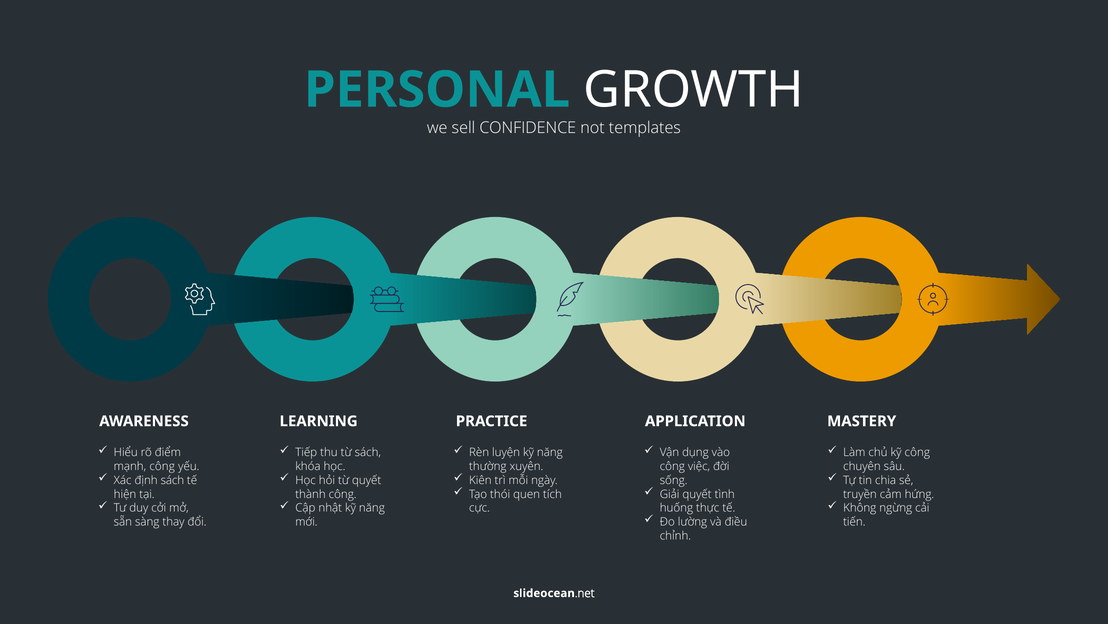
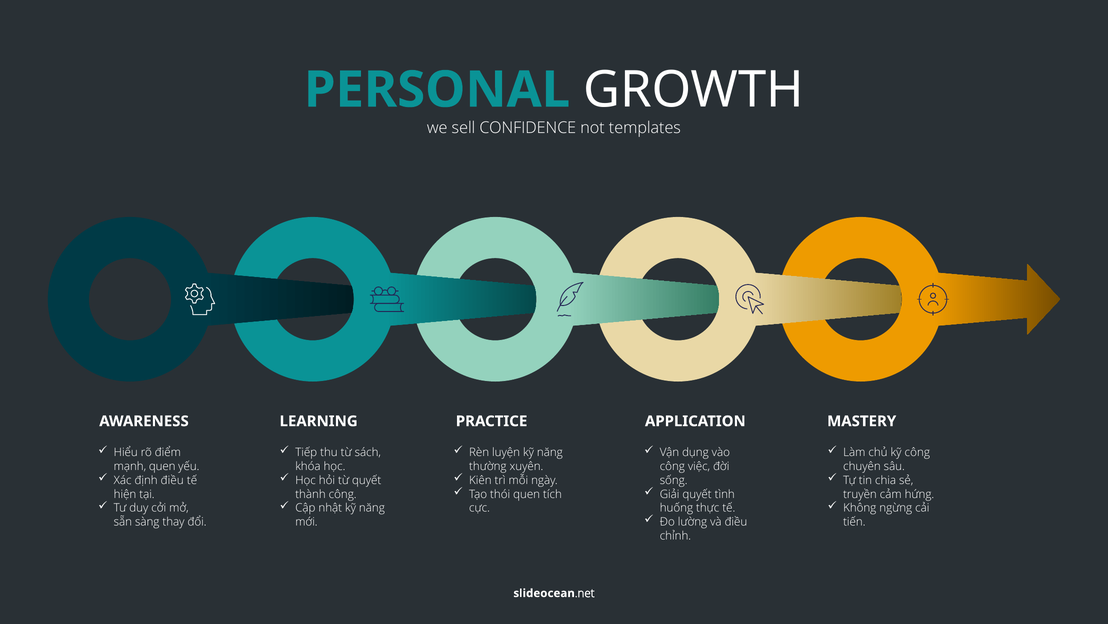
mạnh công: công -> quen
định sách: sách -> điều
